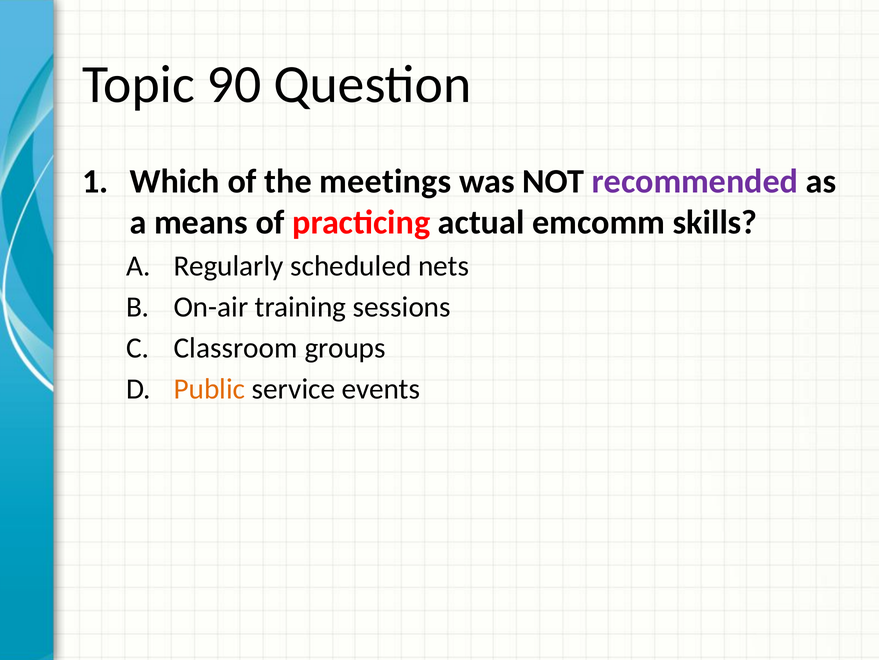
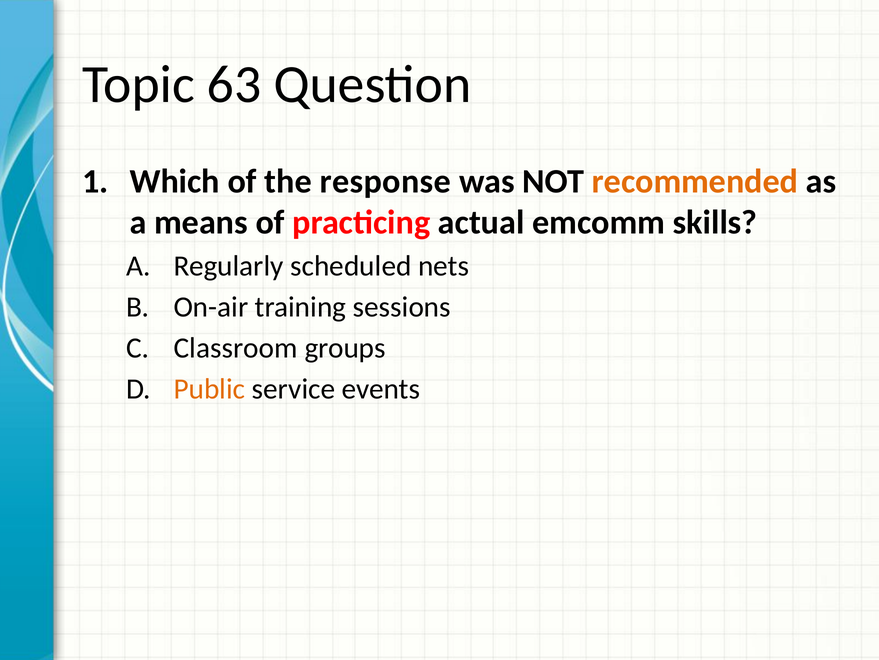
90: 90 -> 63
meetings: meetings -> response
recommended colour: purple -> orange
